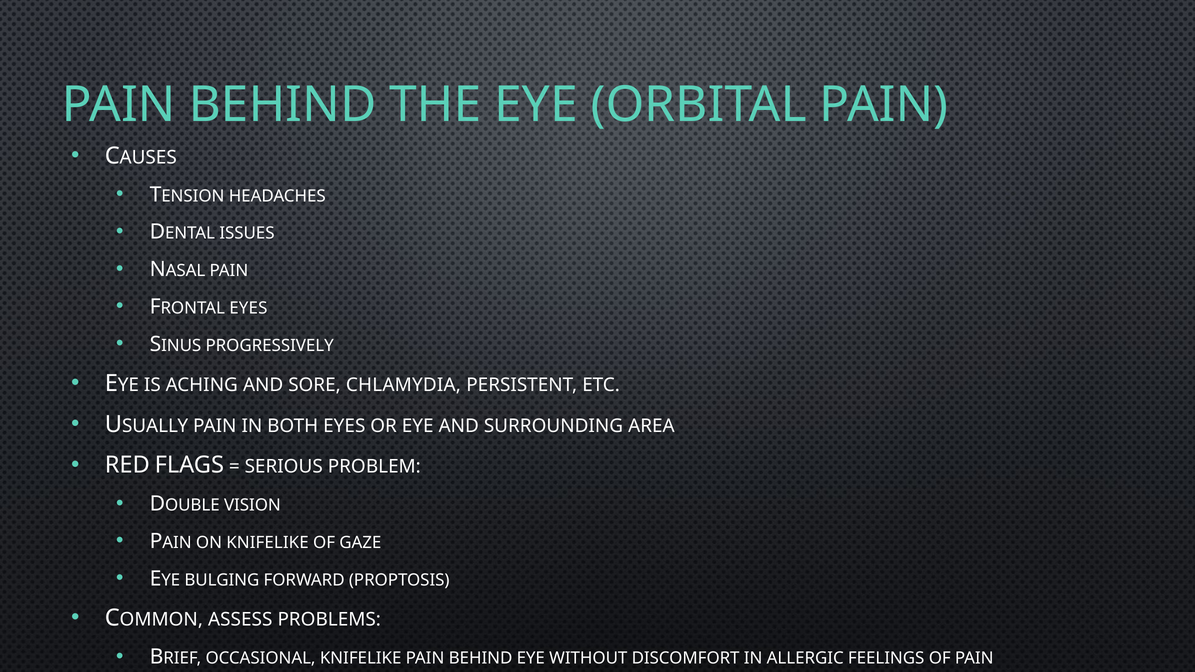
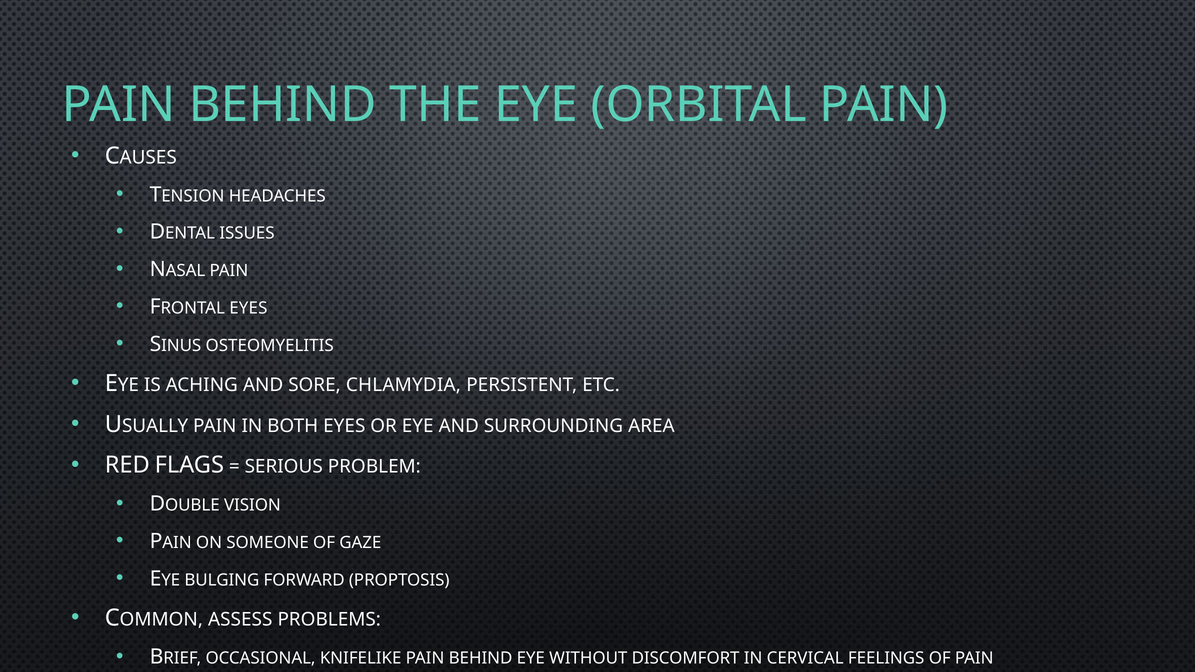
PROGRESSIVELY: PROGRESSIVELY -> OSTEOMYELITIS
ON KNIFELIKE: KNIFELIKE -> SOMEONE
ALLERGIC: ALLERGIC -> CERVICAL
